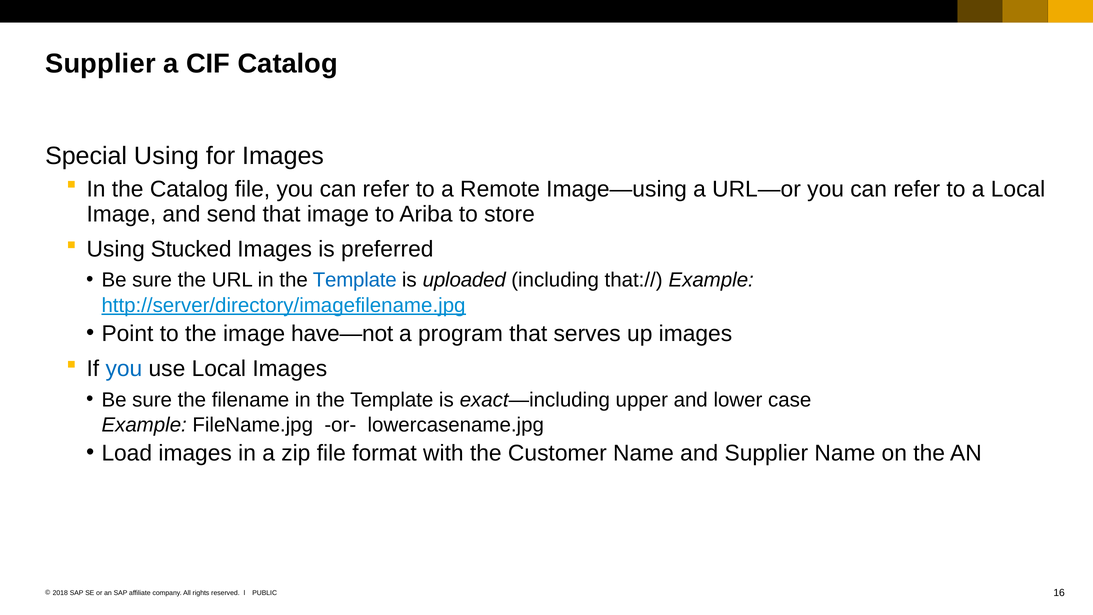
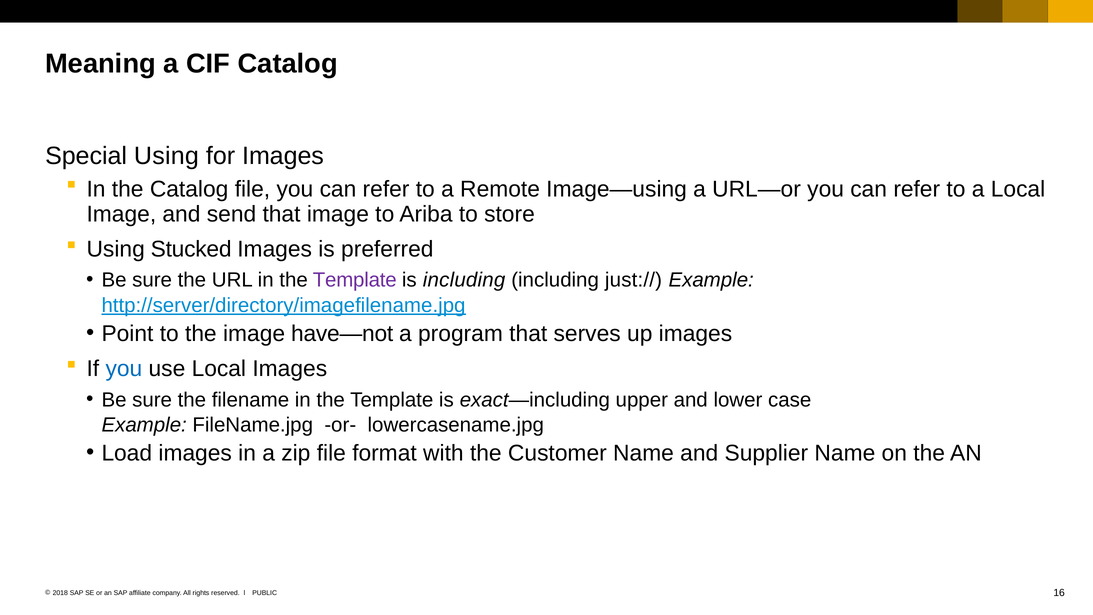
Supplier at (100, 63): Supplier -> Meaning
Template at (355, 280) colour: blue -> purple
is uploaded: uploaded -> including
that://: that:// -> just://
